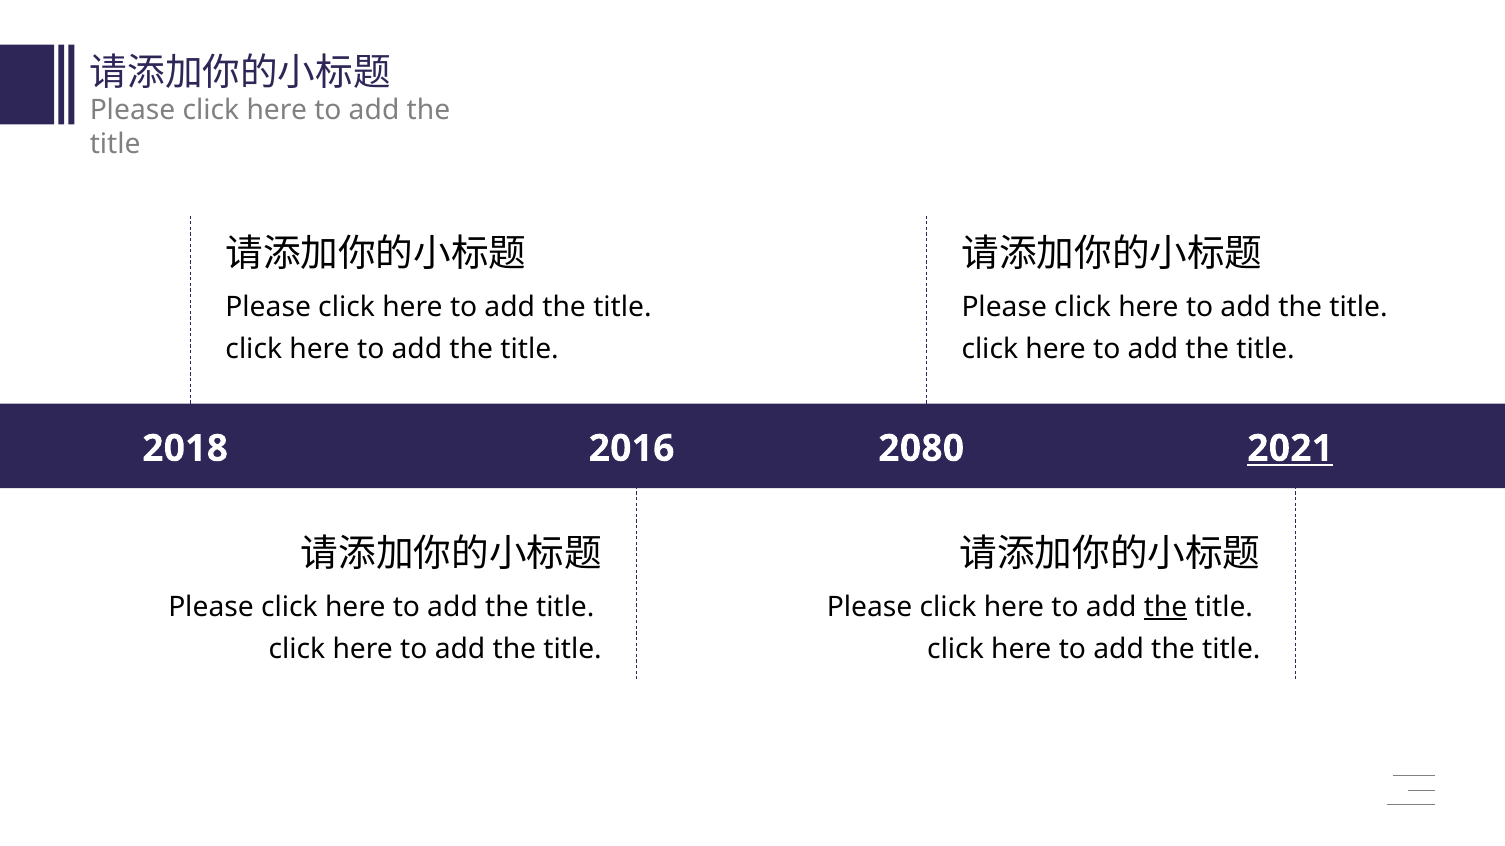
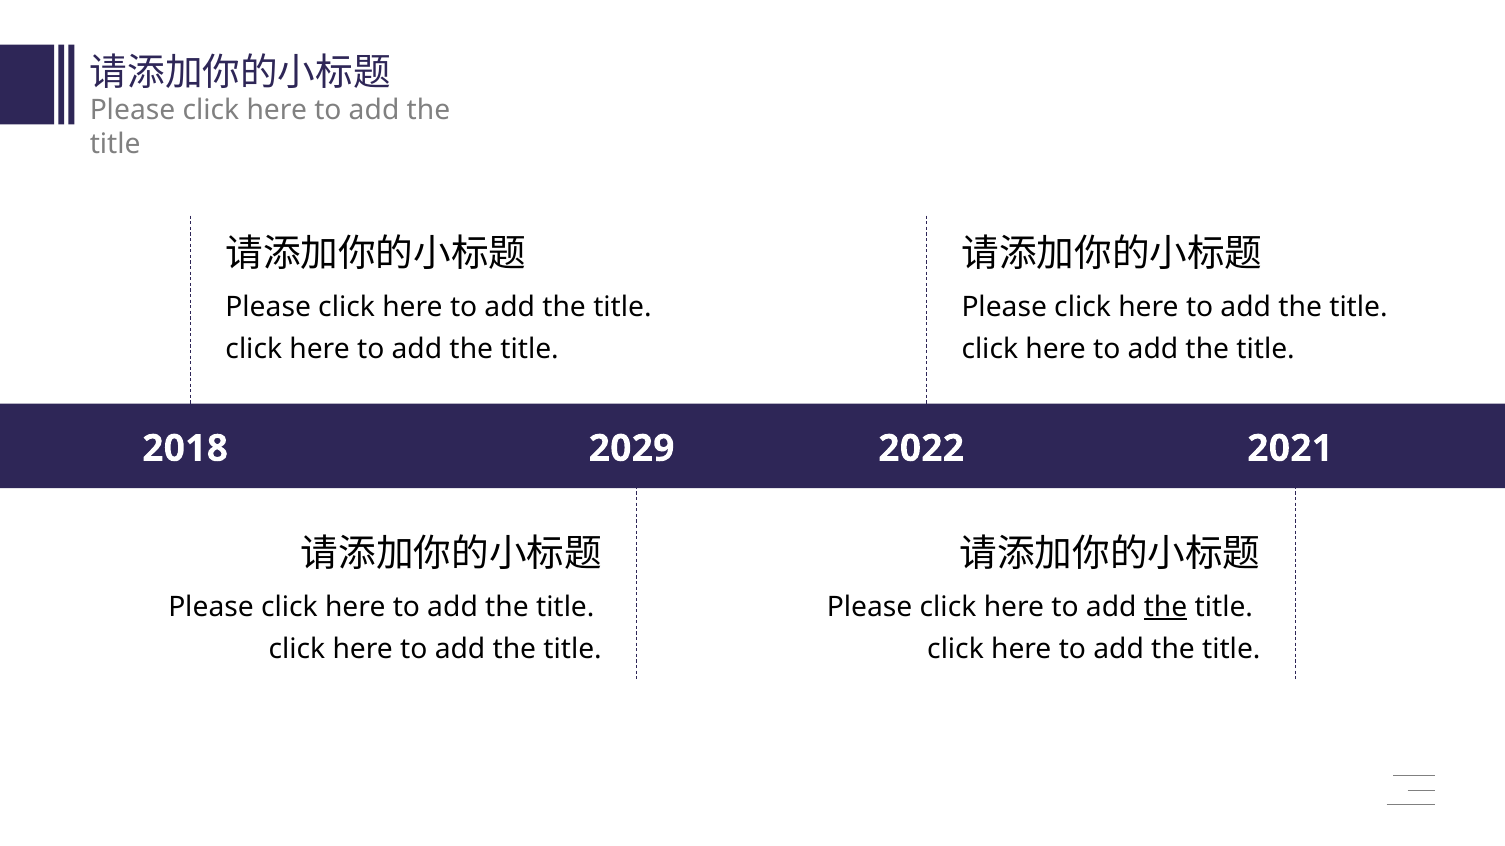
2016: 2016 -> 2029
2080: 2080 -> 2022
2021 underline: present -> none
